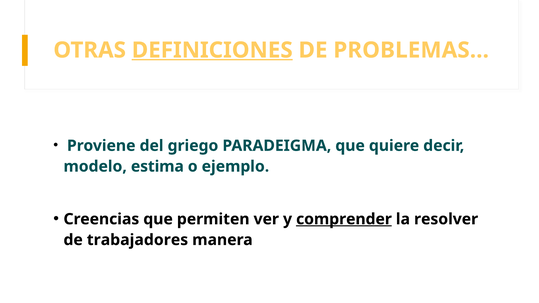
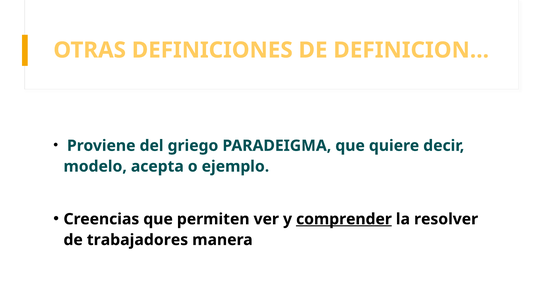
DEFINICIONES underline: present -> none
PROBLEMAS…: PROBLEMAS… -> DEFINICION…
estima: estima -> acepta
